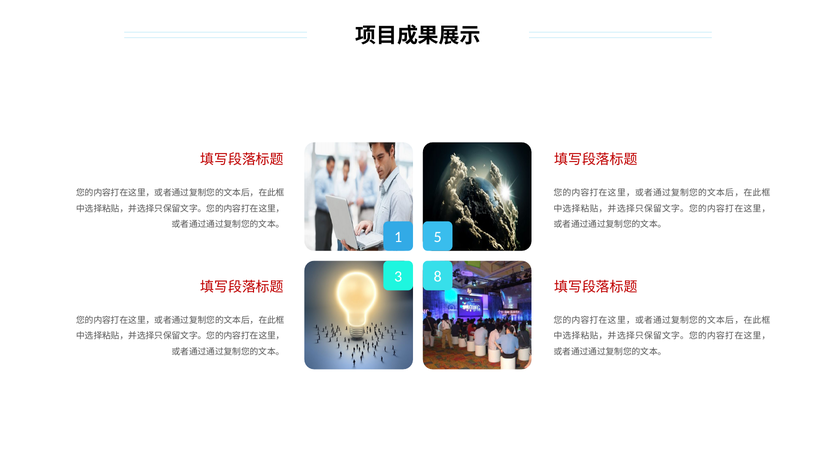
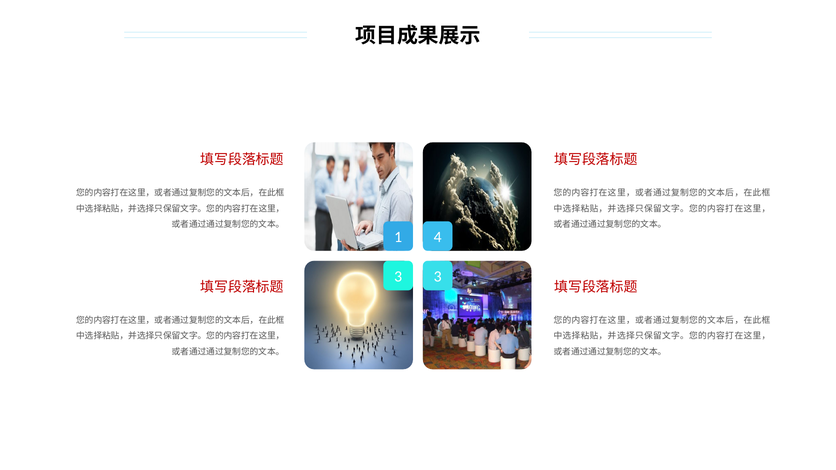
5: 5 -> 4
3 8: 8 -> 3
